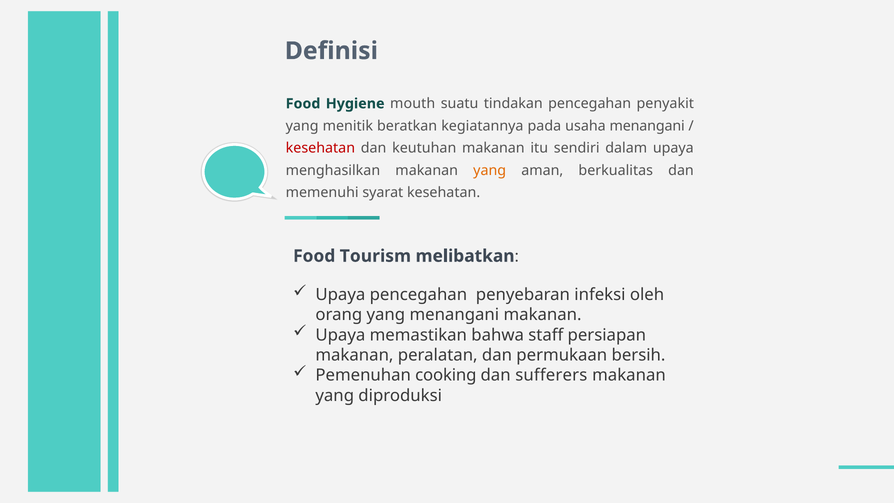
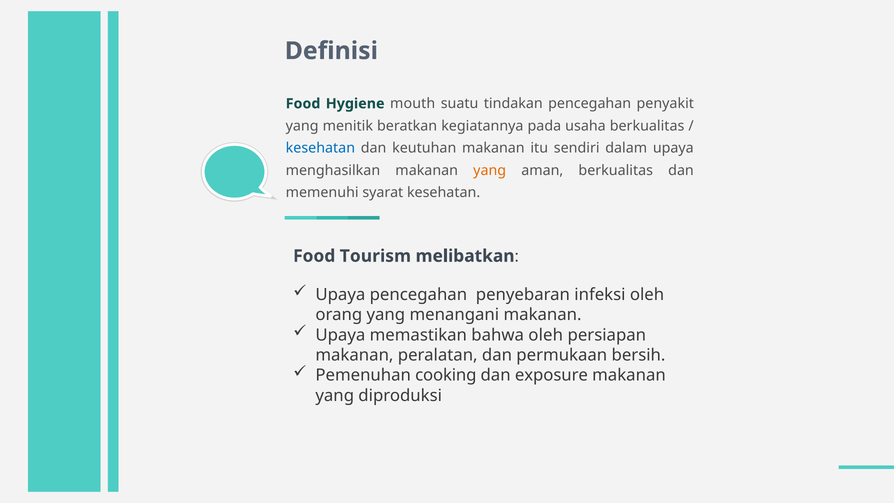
usaha menangani: menangani -> berkualitas
kesehatan at (320, 148) colour: red -> blue
bahwa staff: staff -> oleh
sufferers: sufferers -> exposure
